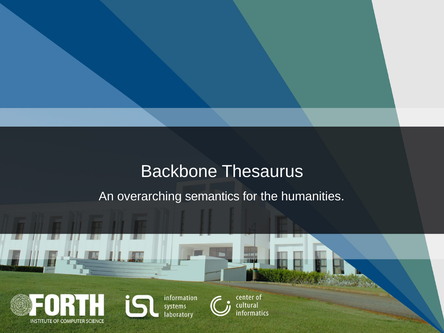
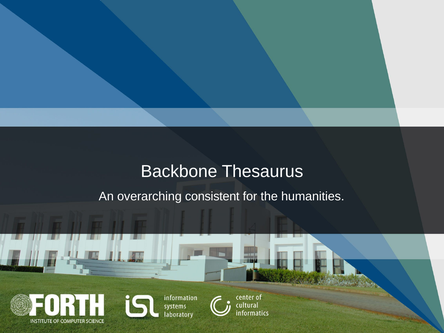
semantics: semantics -> consistent
